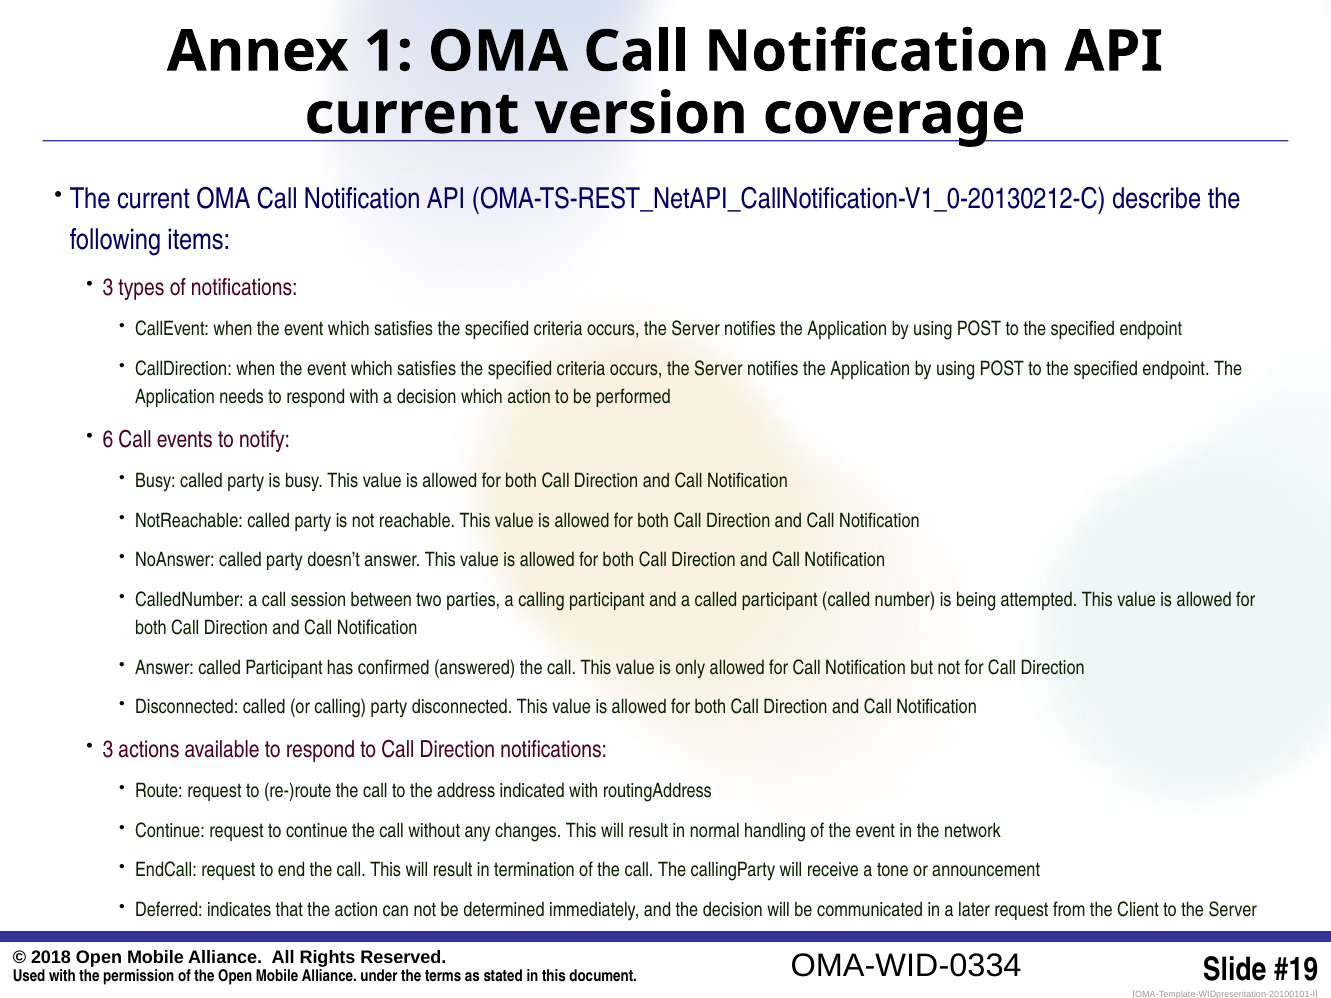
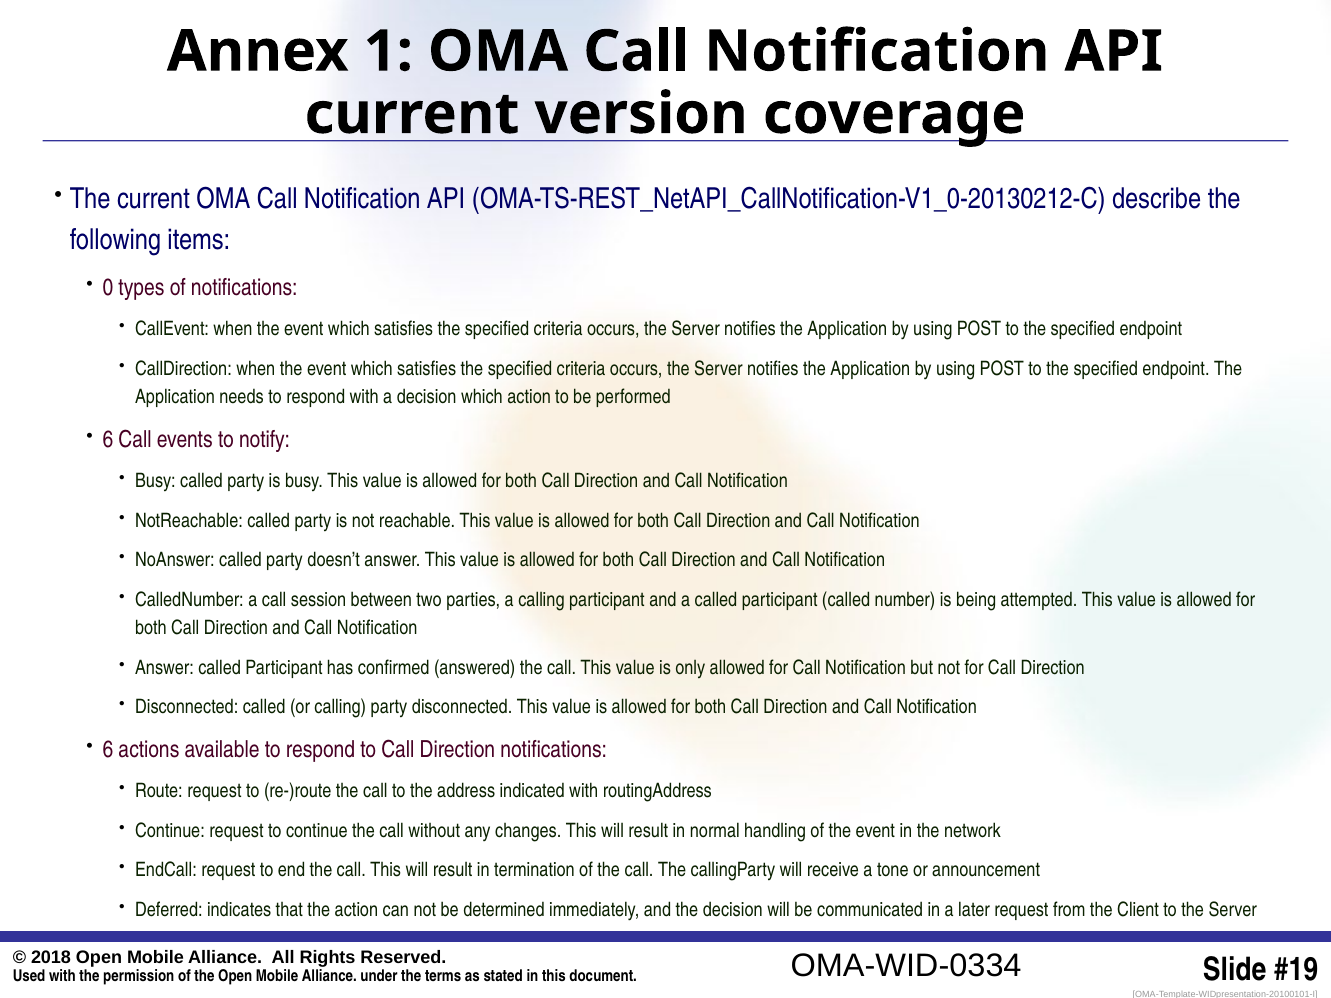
3 at (108, 288): 3 -> 0
3 at (108, 750): 3 -> 6
